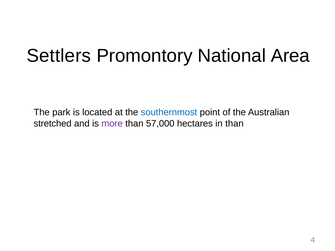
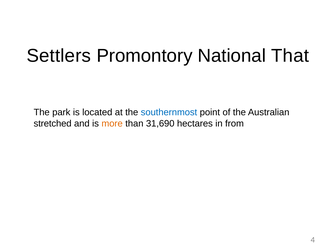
Area: Area -> That
more colour: purple -> orange
57,000: 57,000 -> 31,690
in than: than -> from
